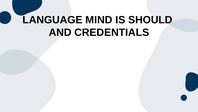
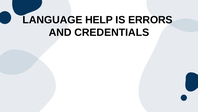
MIND: MIND -> HELP
SHOULD: SHOULD -> ERRORS
